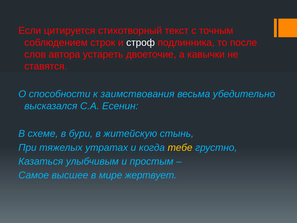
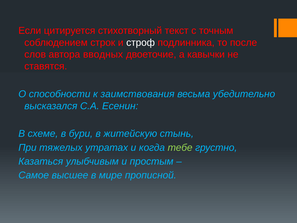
устареть: устареть -> вводных
тебе colour: yellow -> light green
жертвует: жертвует -> прописной
